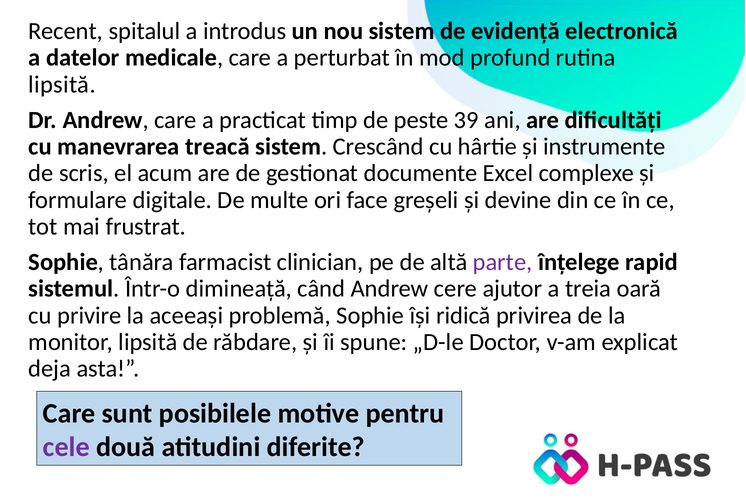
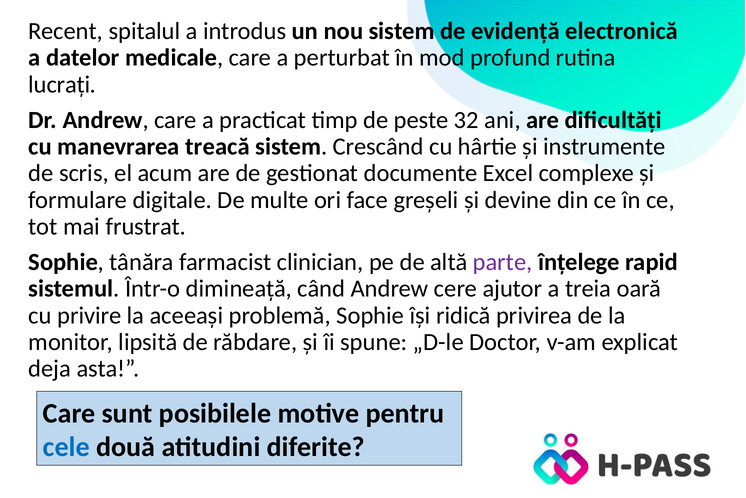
lipsită at (62, 84): lipsită -> lucrați
39: 39 -> 32
cele colour: purple -> blue
